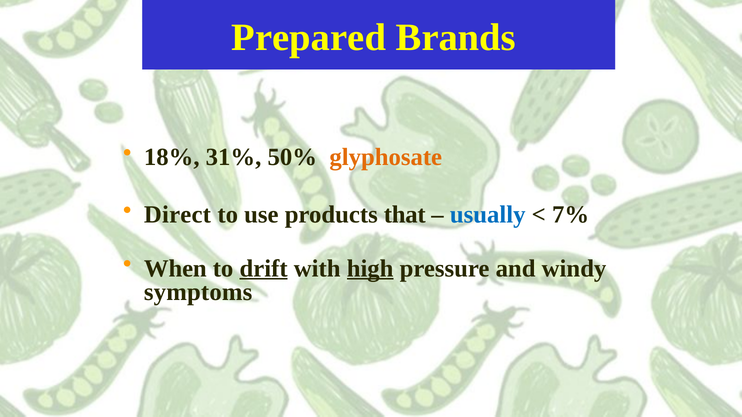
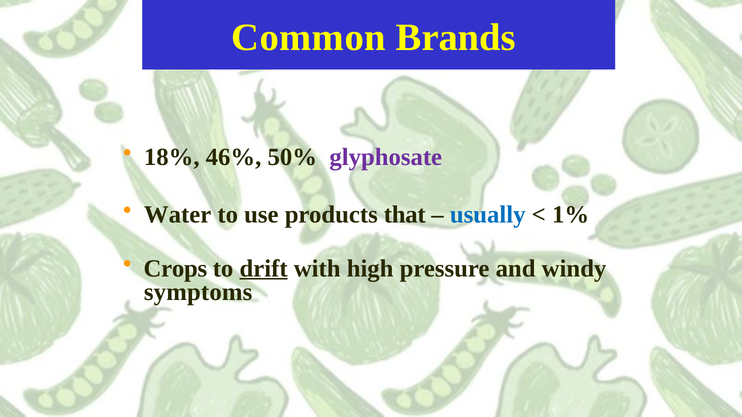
Prepared: Prepared -> Common
31%: 31% -> 46%
glyphosate colour: orange -> purple
Direct: Direct -> Water
7%: 7% -> 1%
When: When -> Crops
high underline: present -> none
